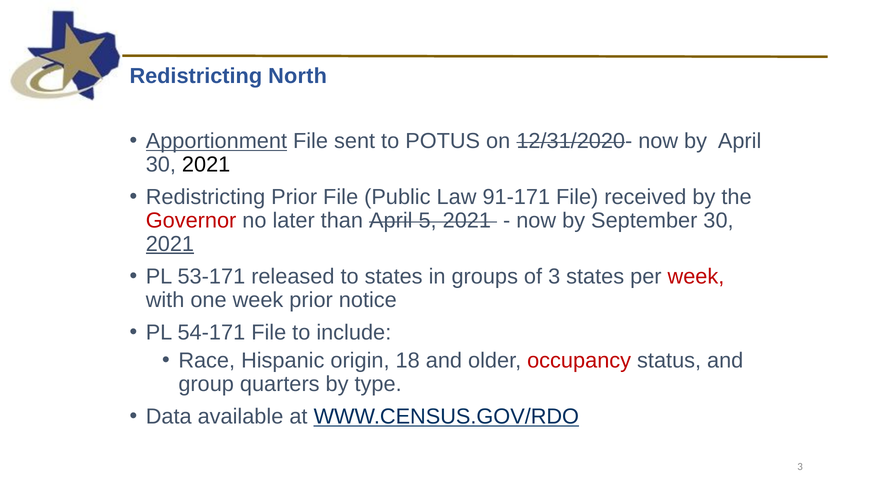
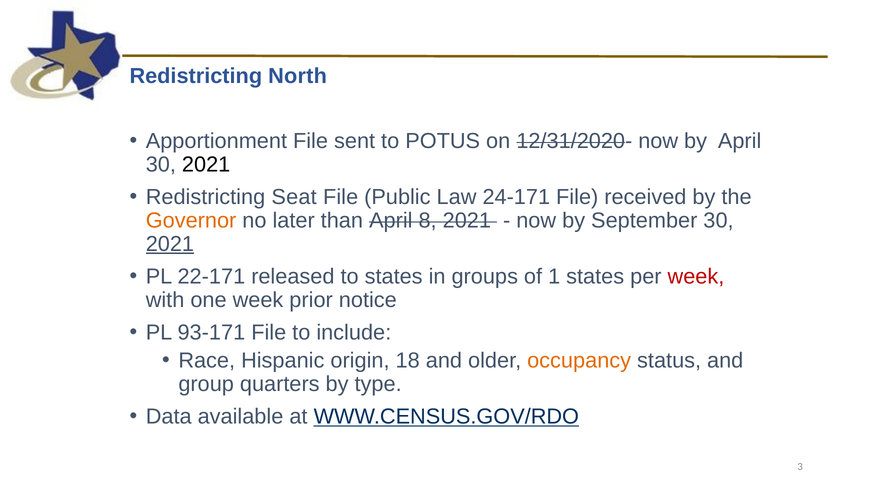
Apportionment underline: present -> none
Redistricting Prior: Prior -> Seat
91-171: 91-171 -> 24-171
Governor colour: red -> orange
5: 5 -> 8
53-171: 53-171 -> 22-171
of 3: 3 -> 1
54-171: 54-171 -> 93-171
occupancy colour: red -> orange
